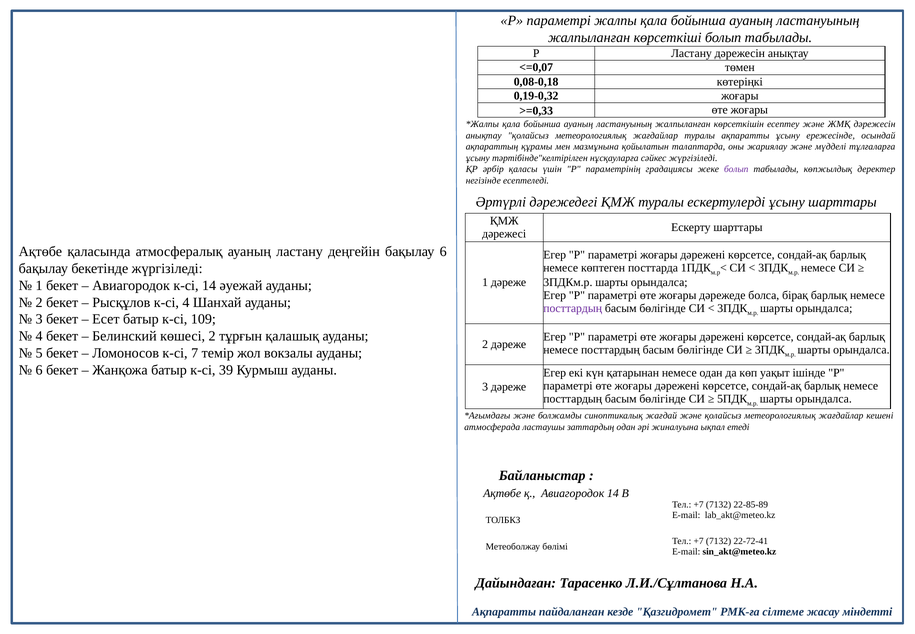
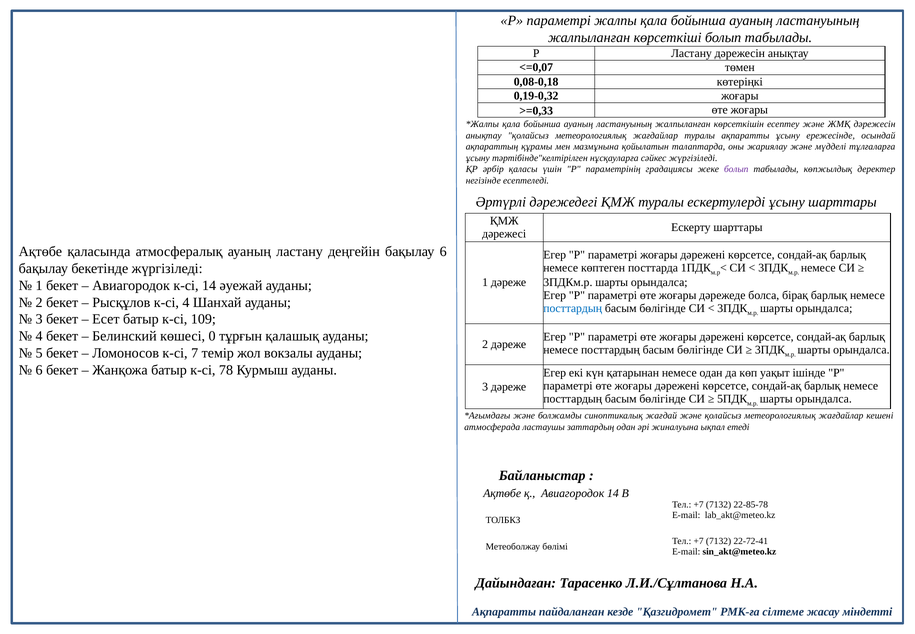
посттардың at (573, 308) colour: purple -> blue
көшесі 2: 2 -> 0
39: 39 -> 78
22-85-89: 22-85-89 -> 22-85-78
